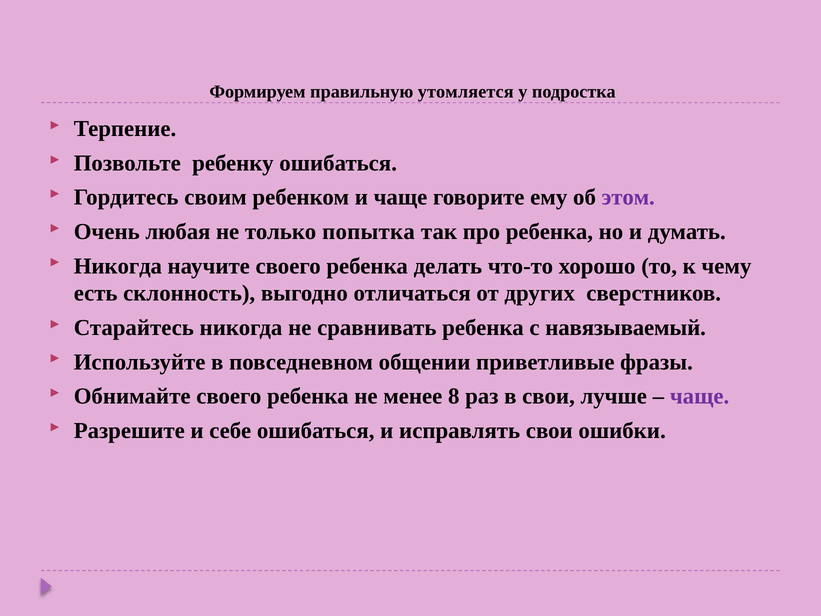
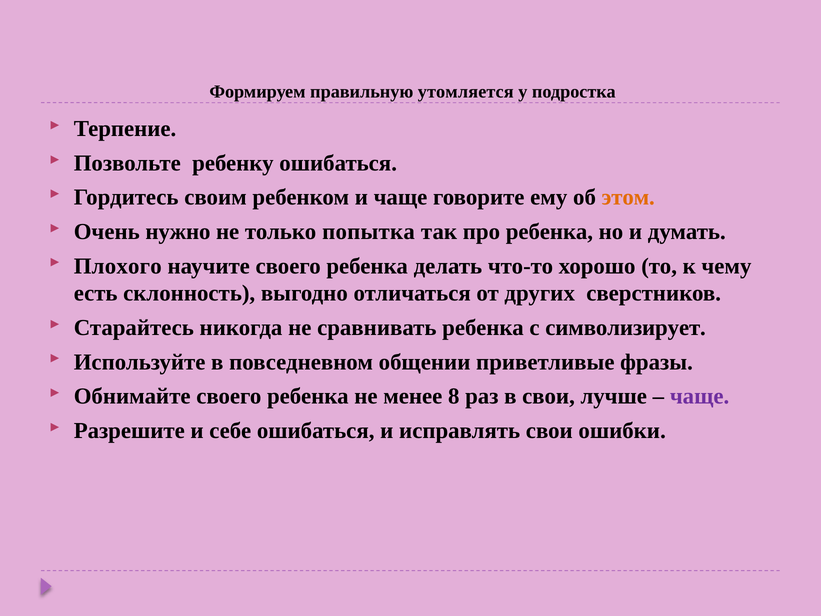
этом colour: purple -> orange
любая: любая -> нужно
Никогда at (118, 266): Никогда -> Плохого
навязываемый: навязываемый -> символизирует
